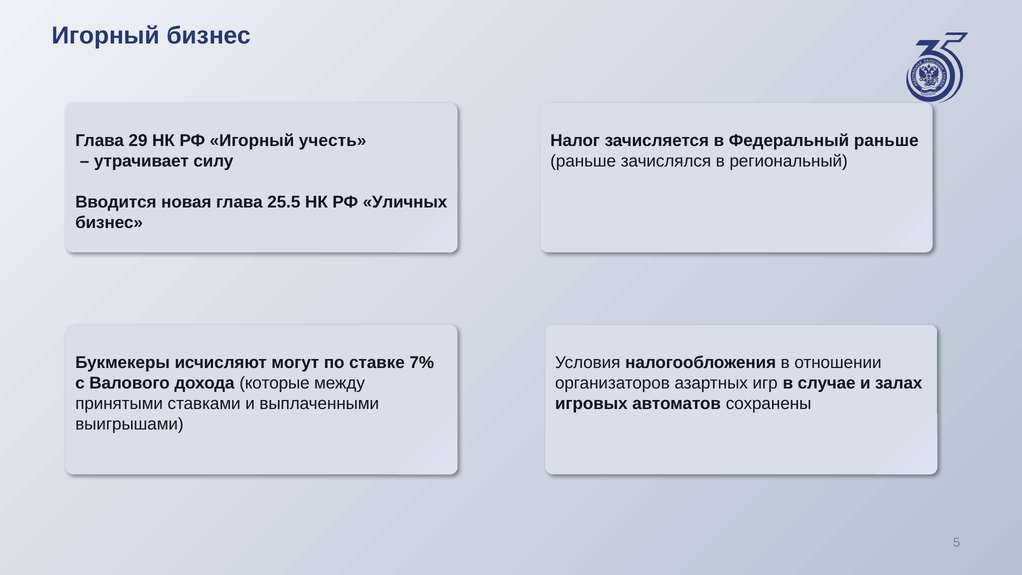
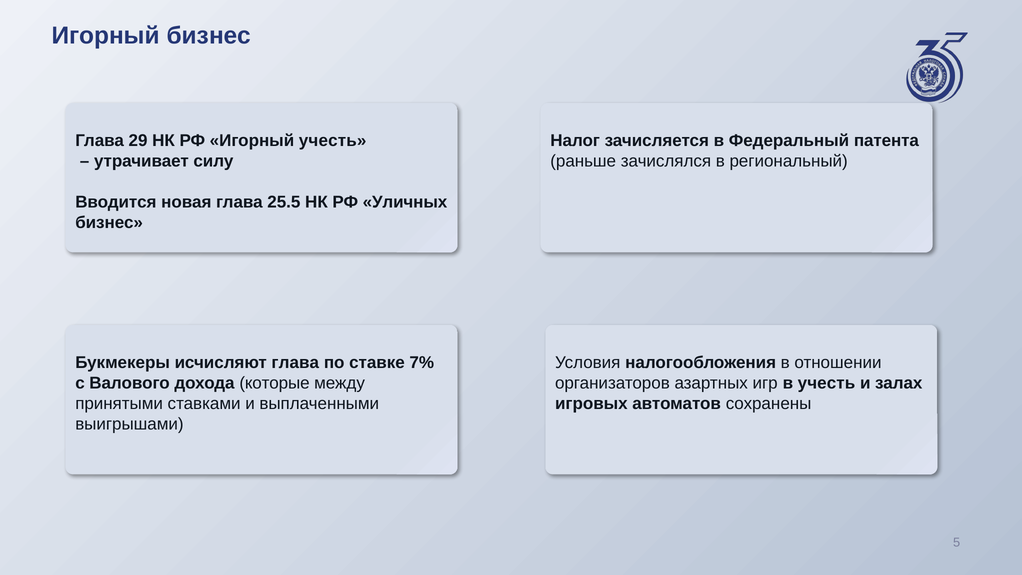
Федеральный раньше: раньше -> патента
исчисляют могут: могут -> глава
в случае: случае -> учесть
